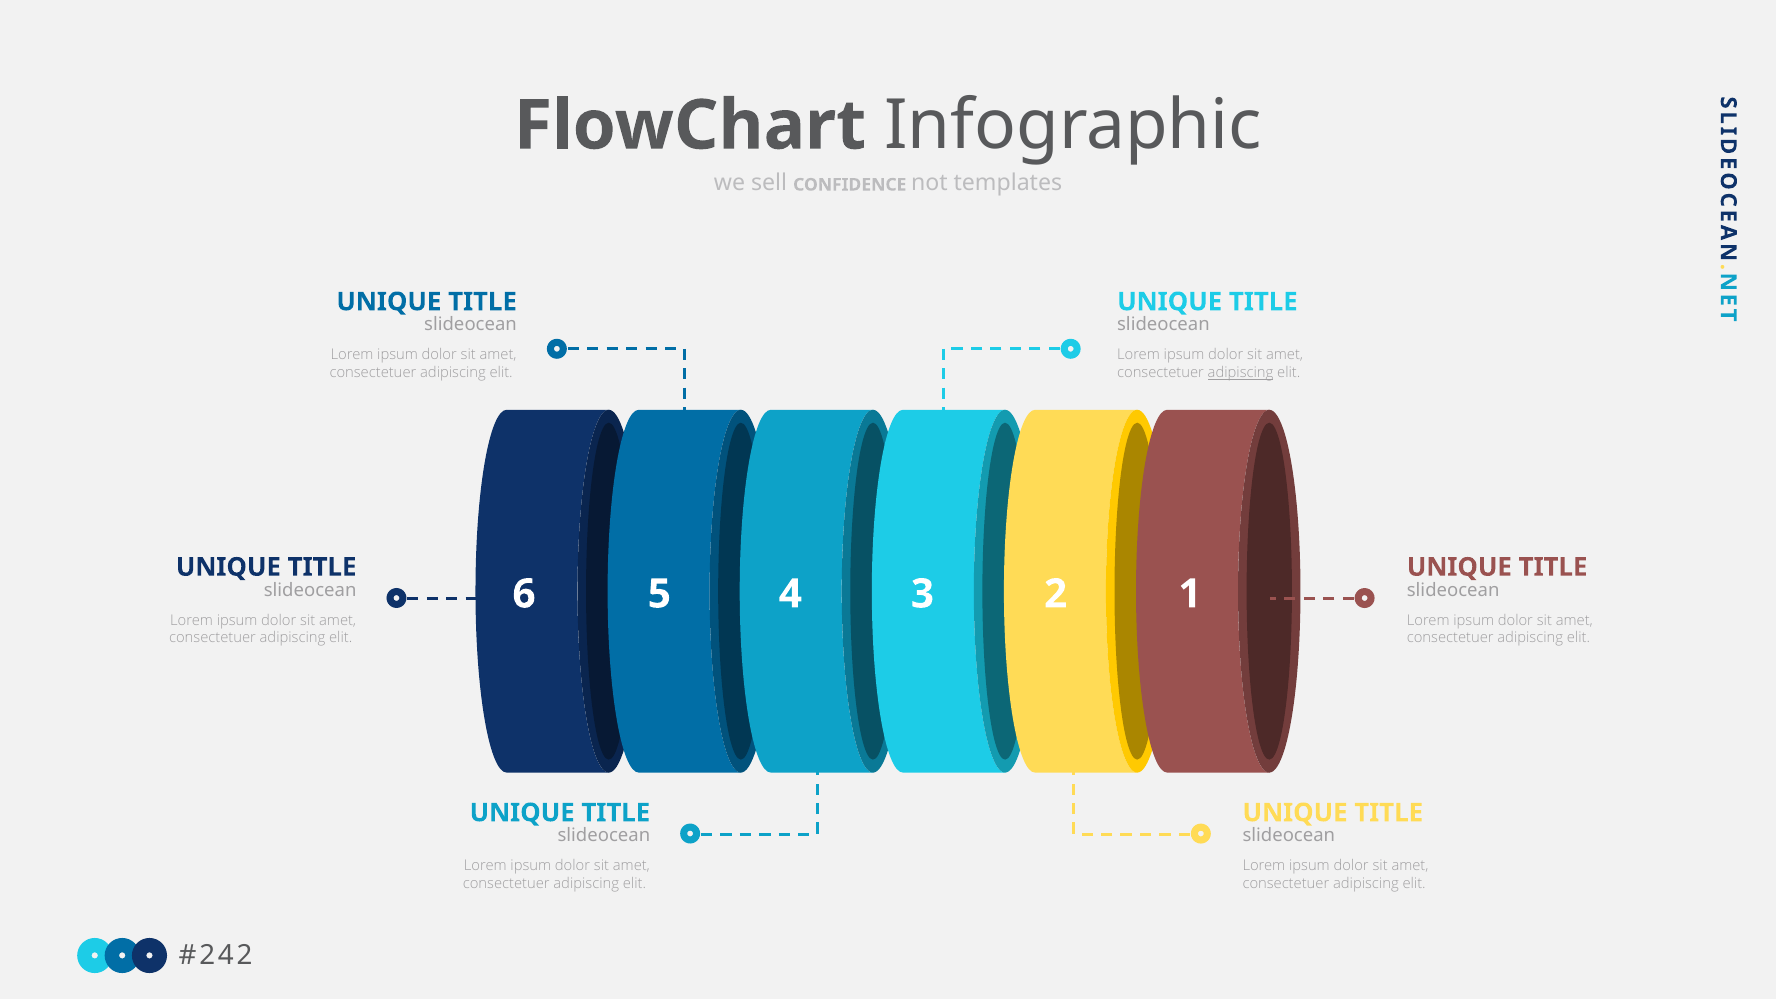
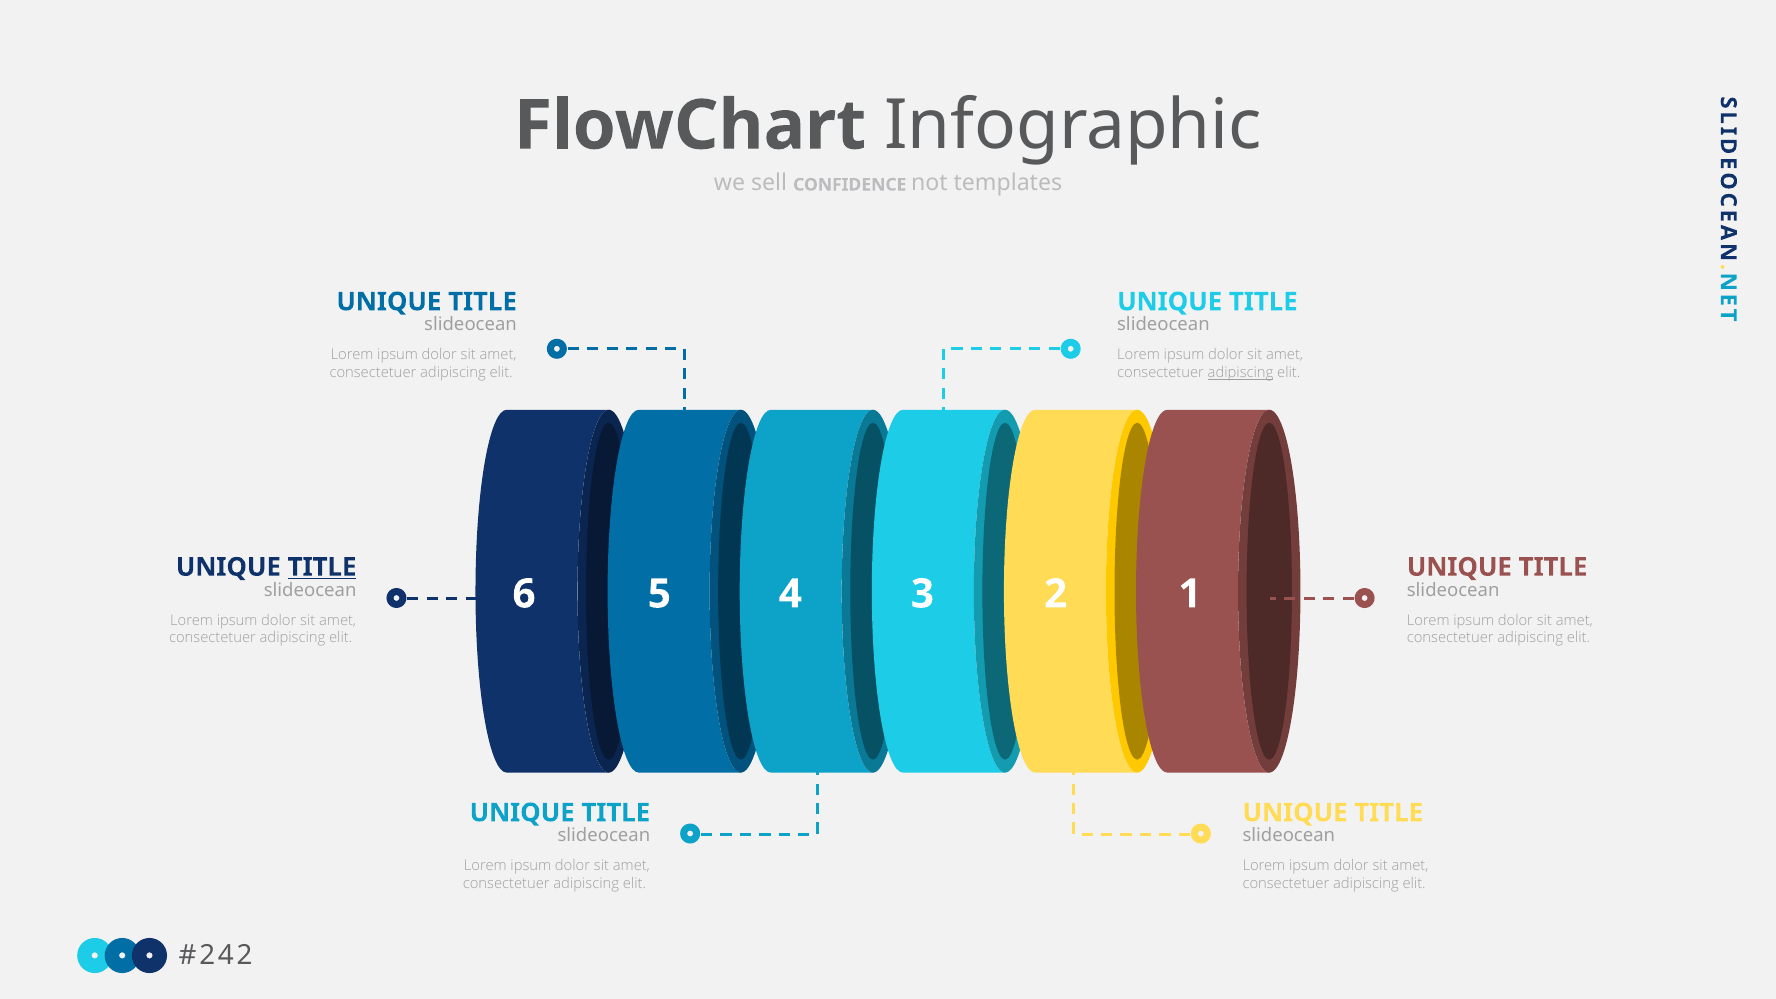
TITLE at (322, 567) underline: none -> present
